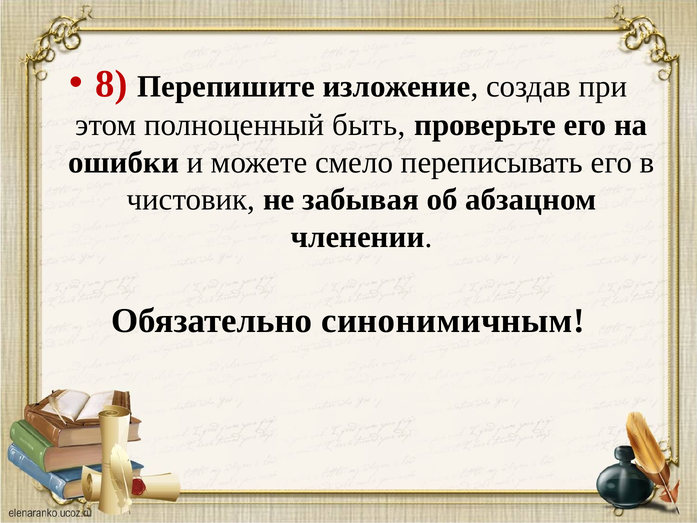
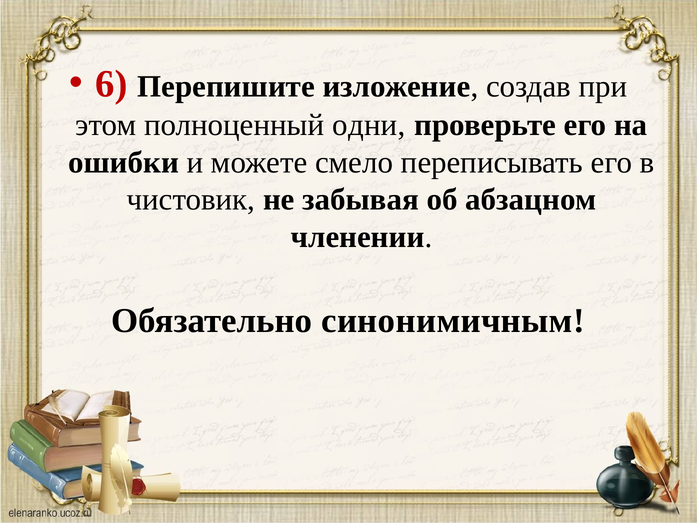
8: 8 -> 6
быть: быть -> одни
